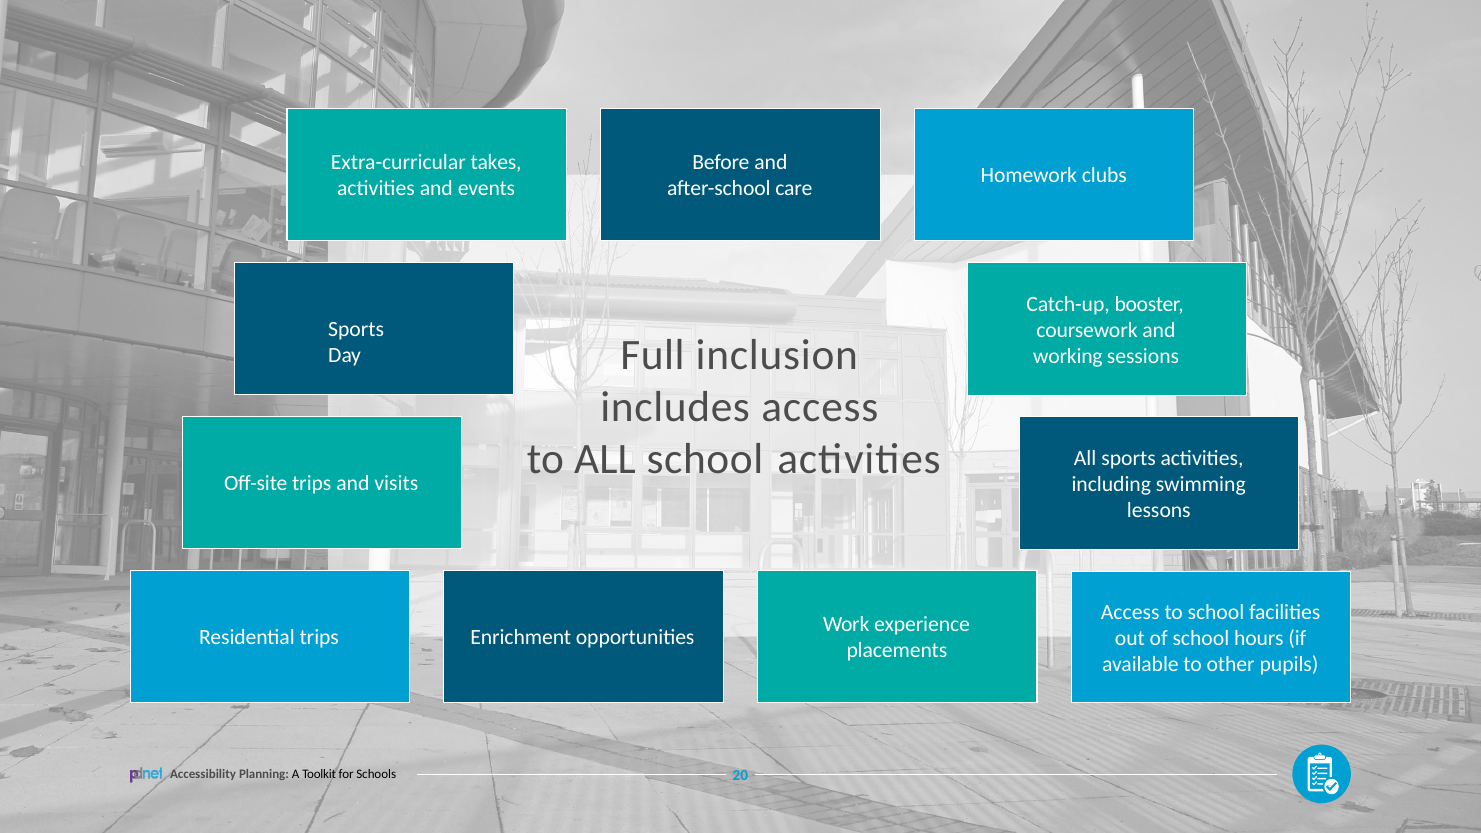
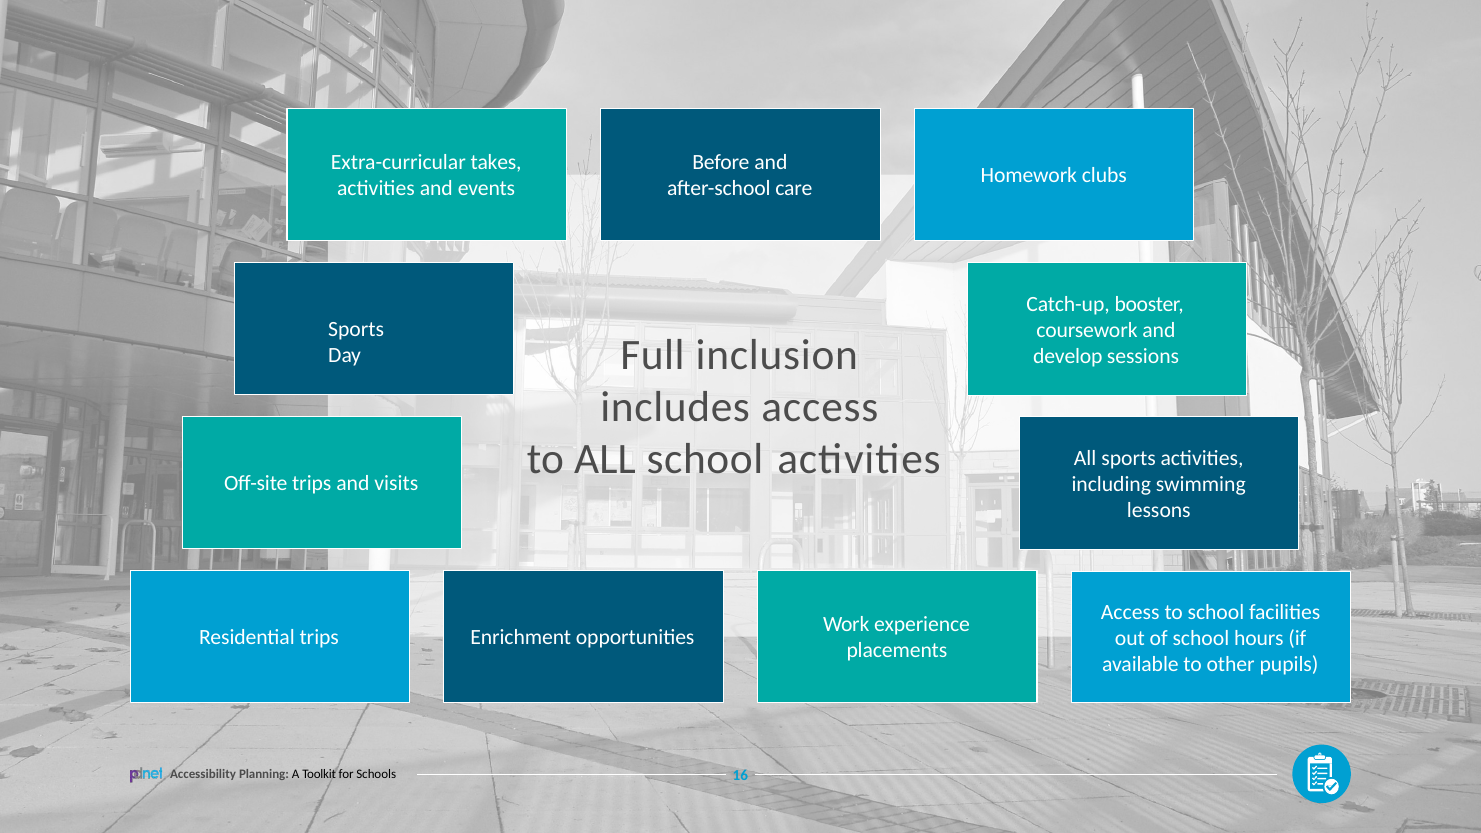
working: working -> develop
20: 20 -> 16
